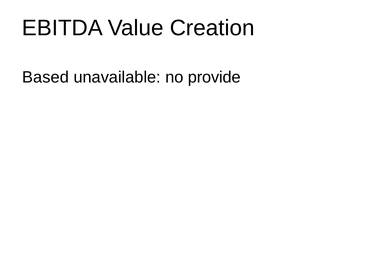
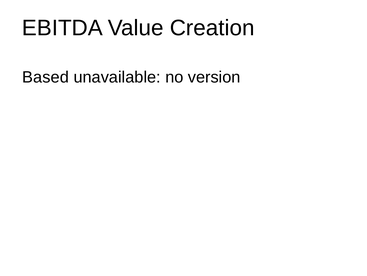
provide: provide -> version
